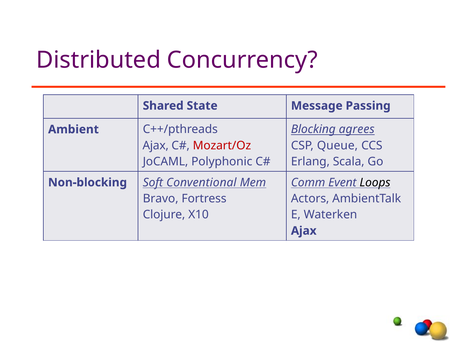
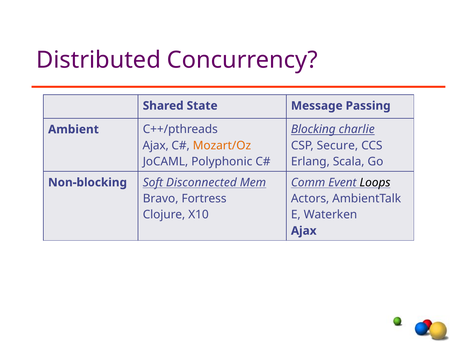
agrees: agrees -> charlie
Mozart/Oz colour: red -> orange
Queue: Queue -> Secure
Conventional: Conventional -> Disconnected
